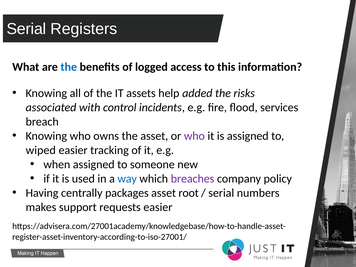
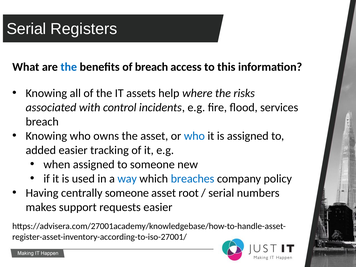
of logged: logged -> breach
added: added -> where
who at (194, 136) colour: purple -> blue
wiped: wiped -> added
breaches colour: purple -> blue
centrally packages: packages -> someone
